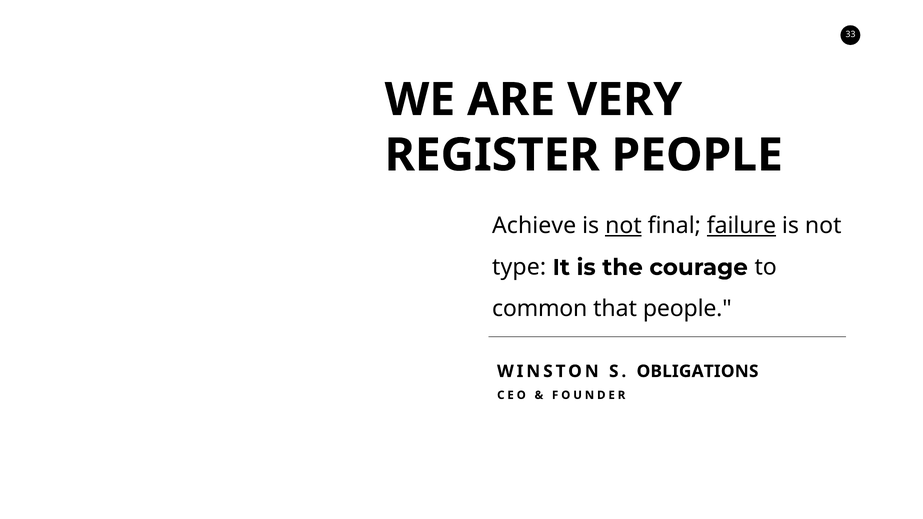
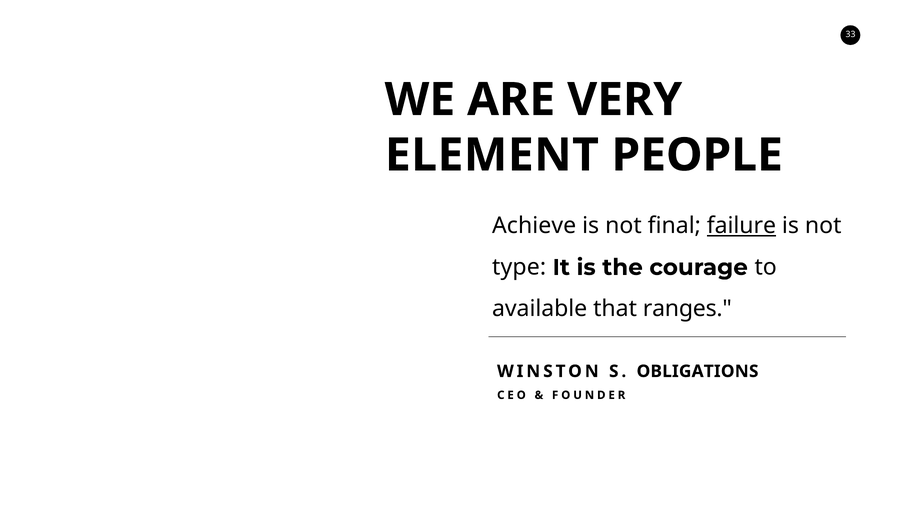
REGISTER: REGISTER -> ELEMENT
not at (623, 226) underline: present -> none
common: common -> available
that people: people -> ranges
